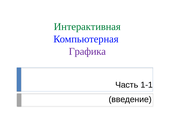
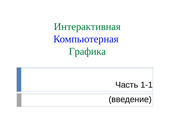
Графика colour: purple -> green
